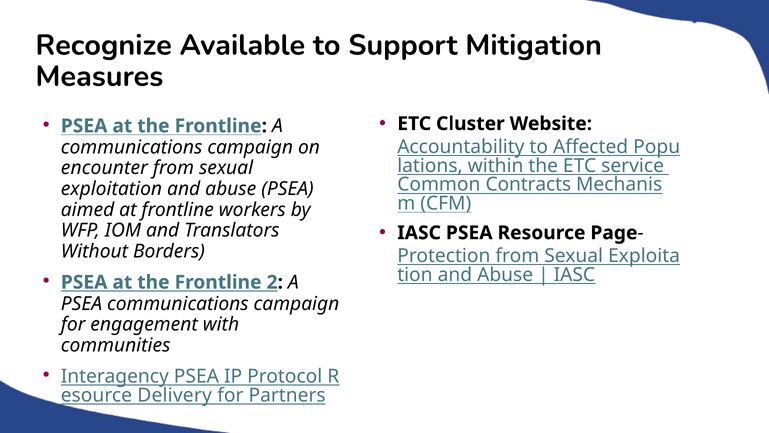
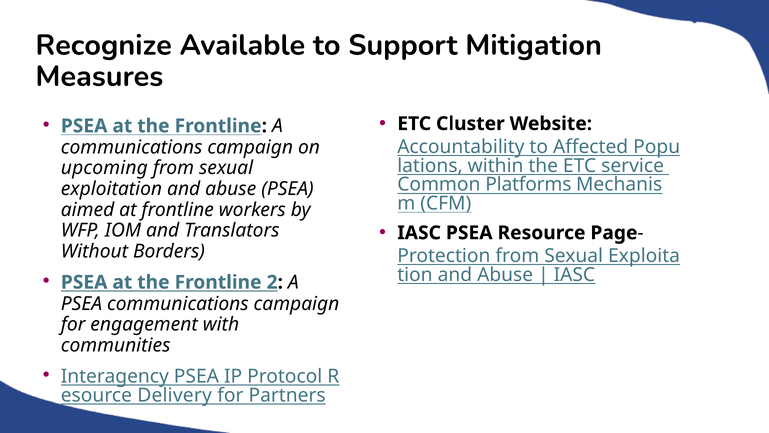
encounter: encounter -> upcoming
Contracts: Contracts -> Platforms
